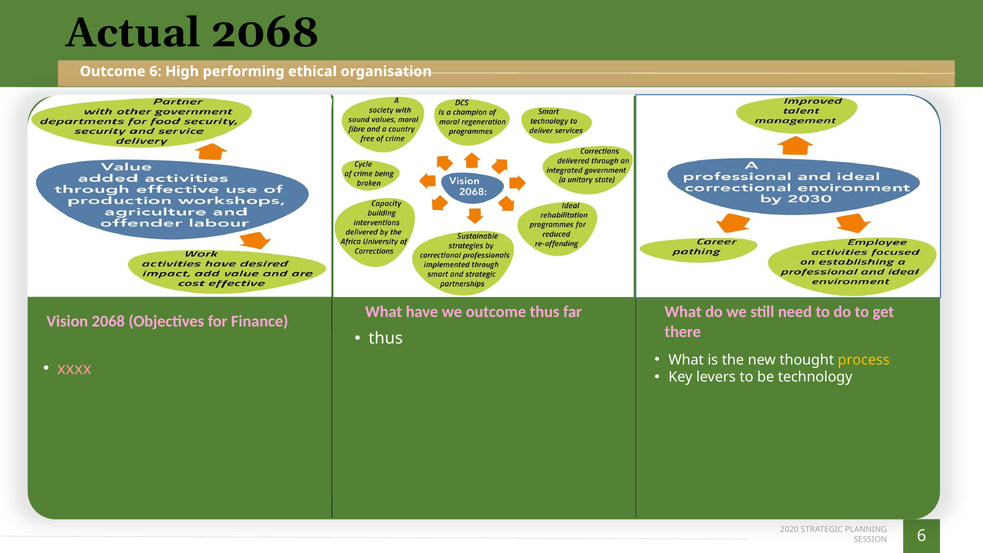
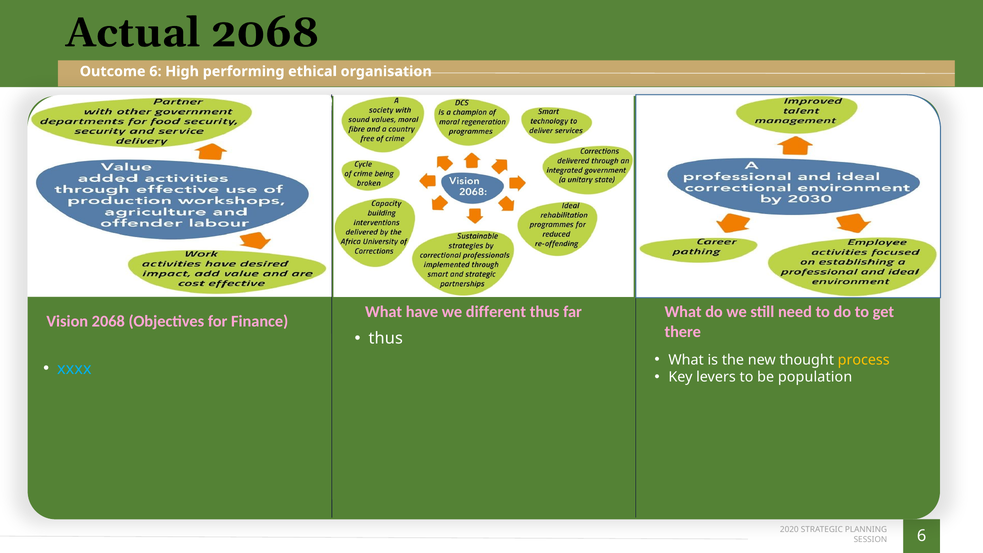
we outcome: outcome -> different
xxxx colour: pink -> light blue
technology: technology -> population
